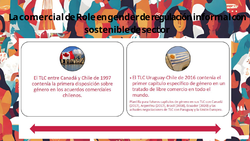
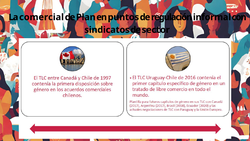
Role: Role -> Plan
gender: gender -> puntos
sostenible: sostenible -> sindicatos
